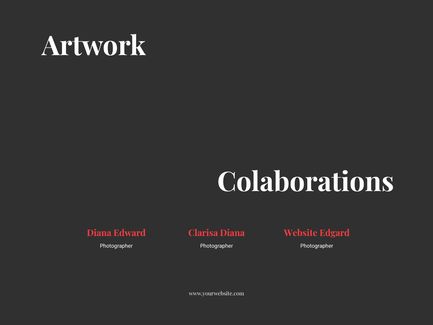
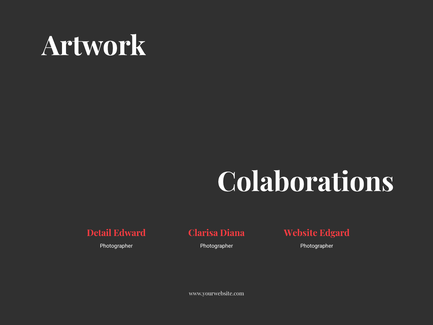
Diana at (99, 233): Diana -> Detail
